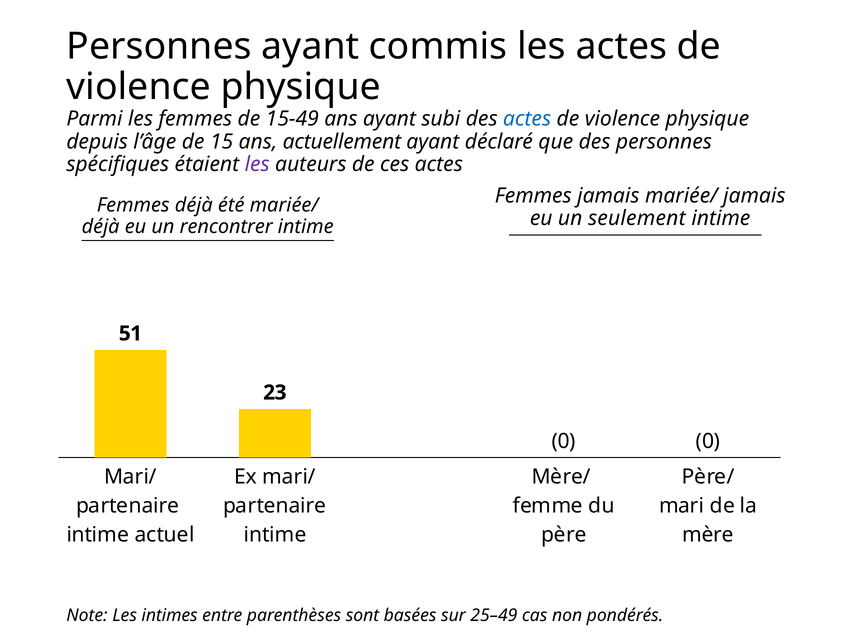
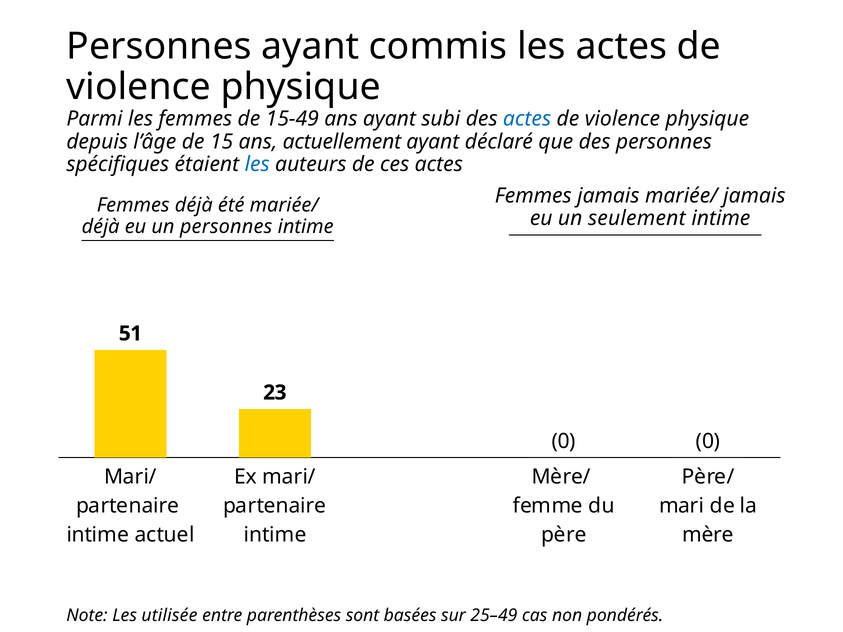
les at (257, 164) colour: purple -> blue
un rencontrer: rencontrer -> personnes
intimes: intimes -> utilisée
